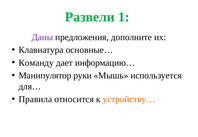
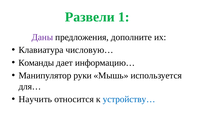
основные…: основные… -> числовую…
Команду: Команду -> Команды
Правила: Правила -> Научить
устройству… colour: orange -> blue
